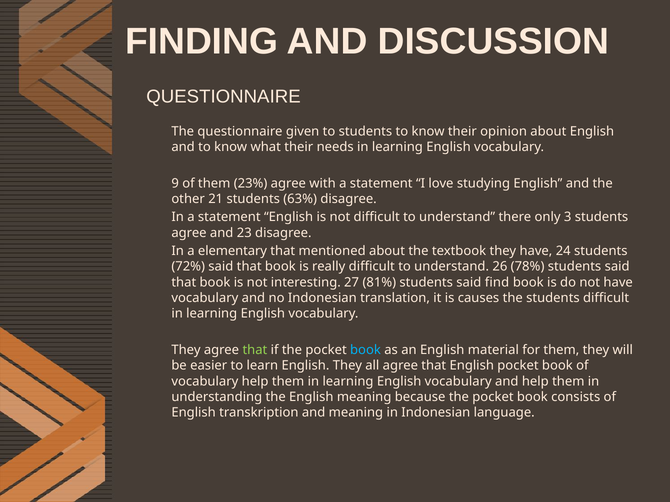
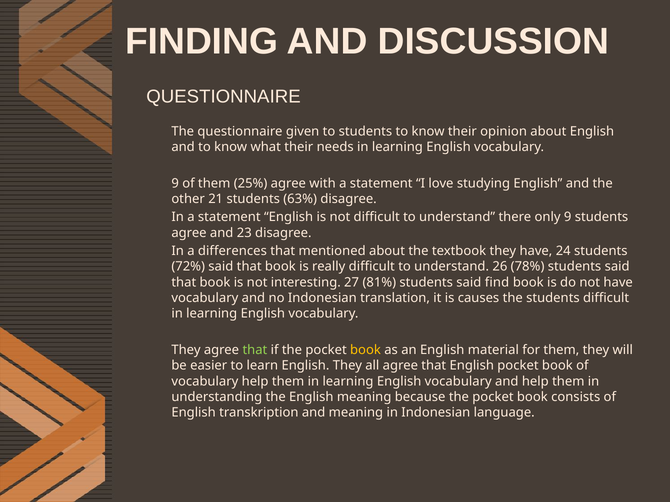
23%: 23% -> 25%
only 3: 3 -> 9
elementary: elementary -> differences
book at (365, 350) colour: light blue -> yellow
